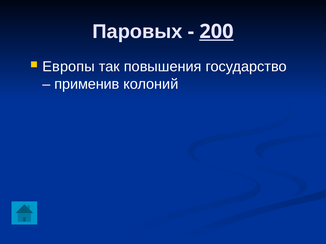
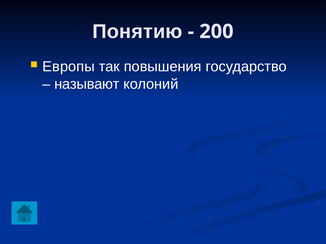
Паровых: Паровых -> Понятию
200 underline: present -> none
применив: применив -> называют
